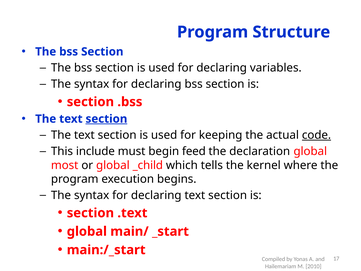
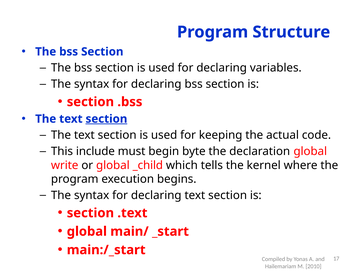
code underline: present -> none
feed: feed -> byte
most: most -> write
